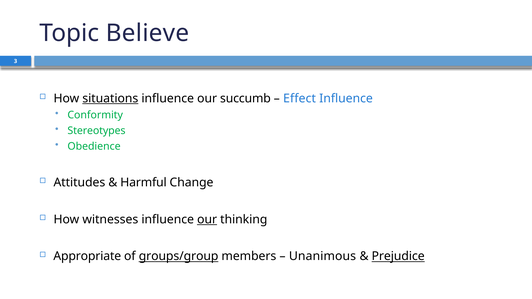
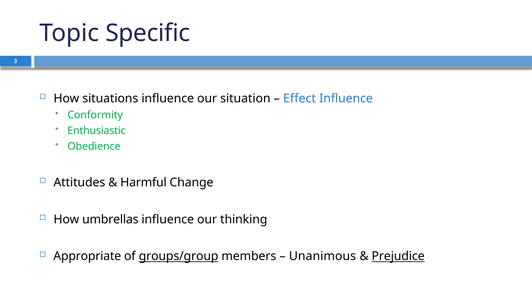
Believe: Believe -> Specific
situations underline: present -> none
succumb: succumb -> situation
Stereotypes: Stereotypes -> Enthusiastic
witnesses: witnesses -> umbrellas
our at (207, 220) underline: present -> none
